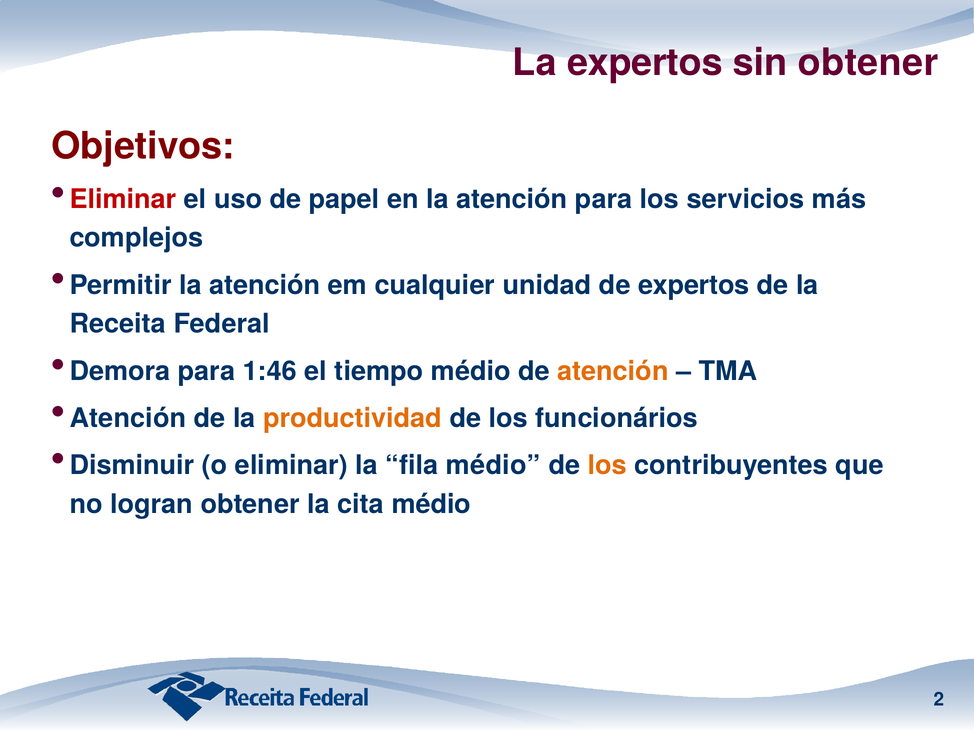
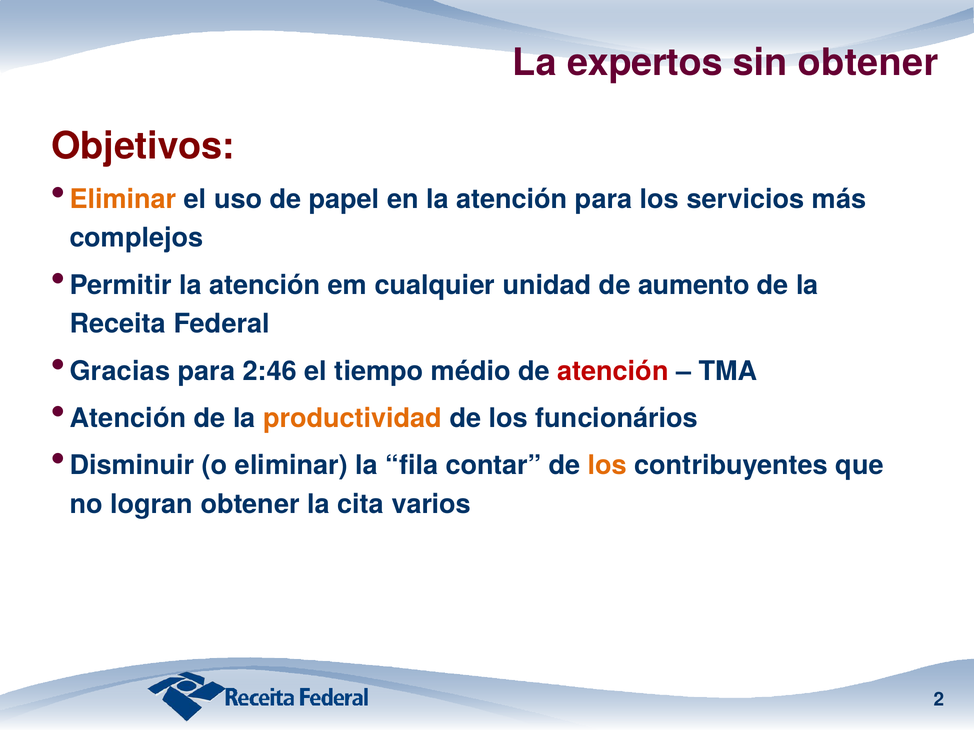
Eliminar at (123, 199) colour: red -> orange
de expertos: expertos -> aumento
Demora: Demora -> Gracias
1:46: 1:46 -> 2:46
atención at (613, 371) colour: orange -> red
fila médio: médio -> contar
cita médio: médio -> varios
